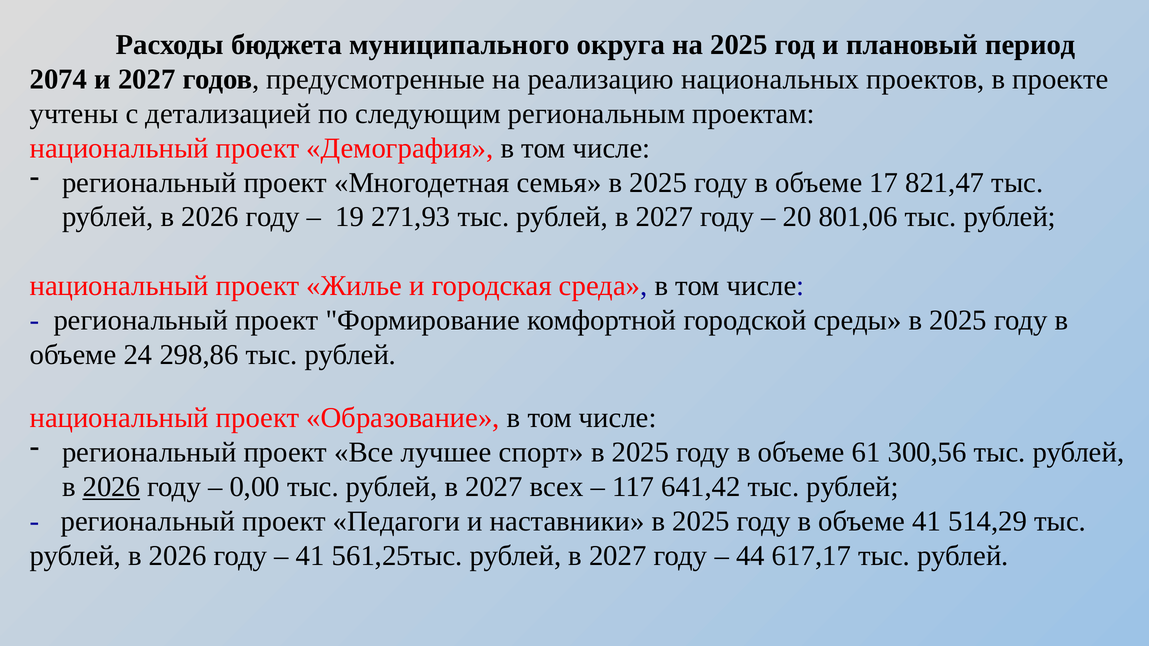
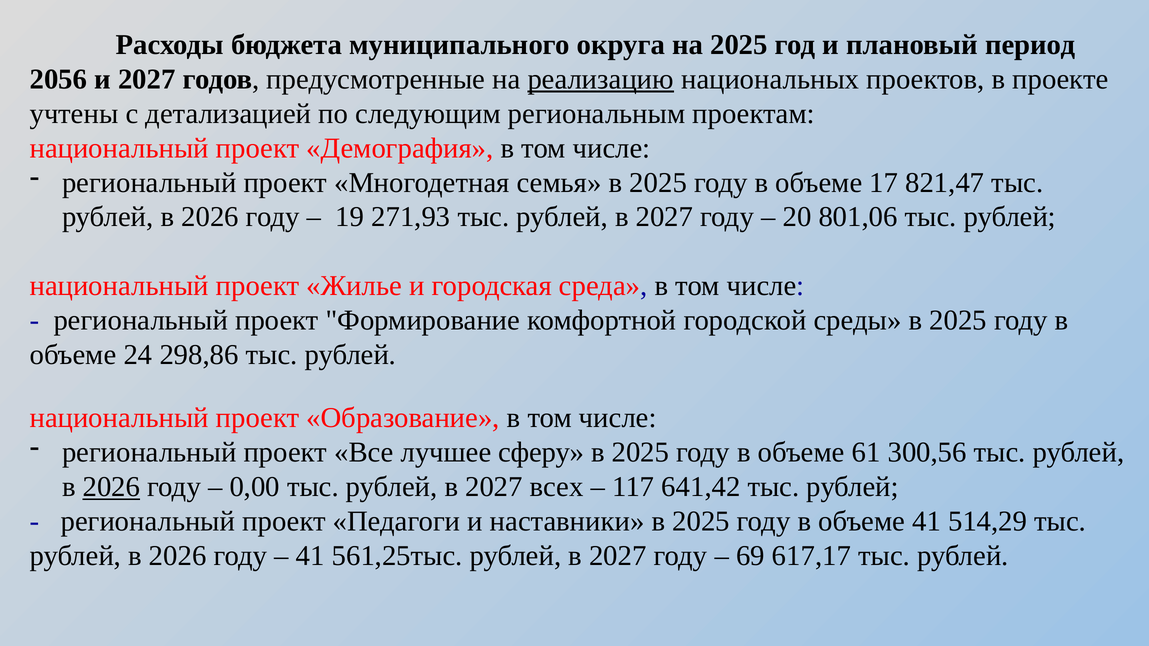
2074: 2074 -> 2056
реализацию underline: none -> present
спорт: спорт -> сферу
44: 44 -> 69
